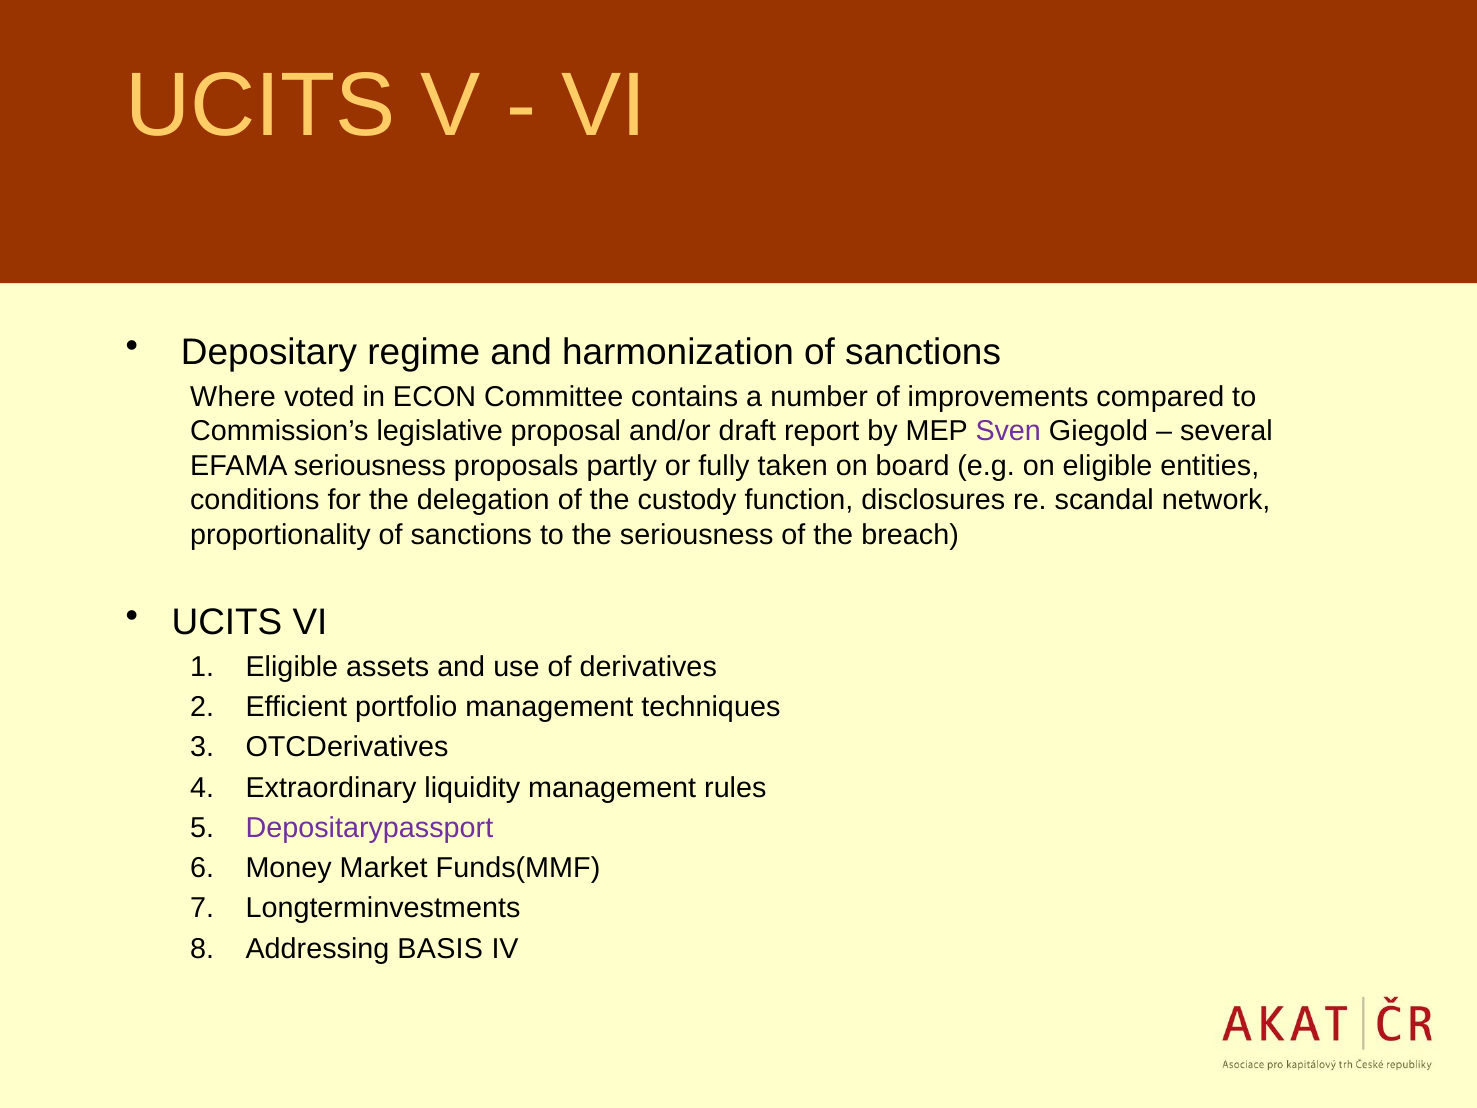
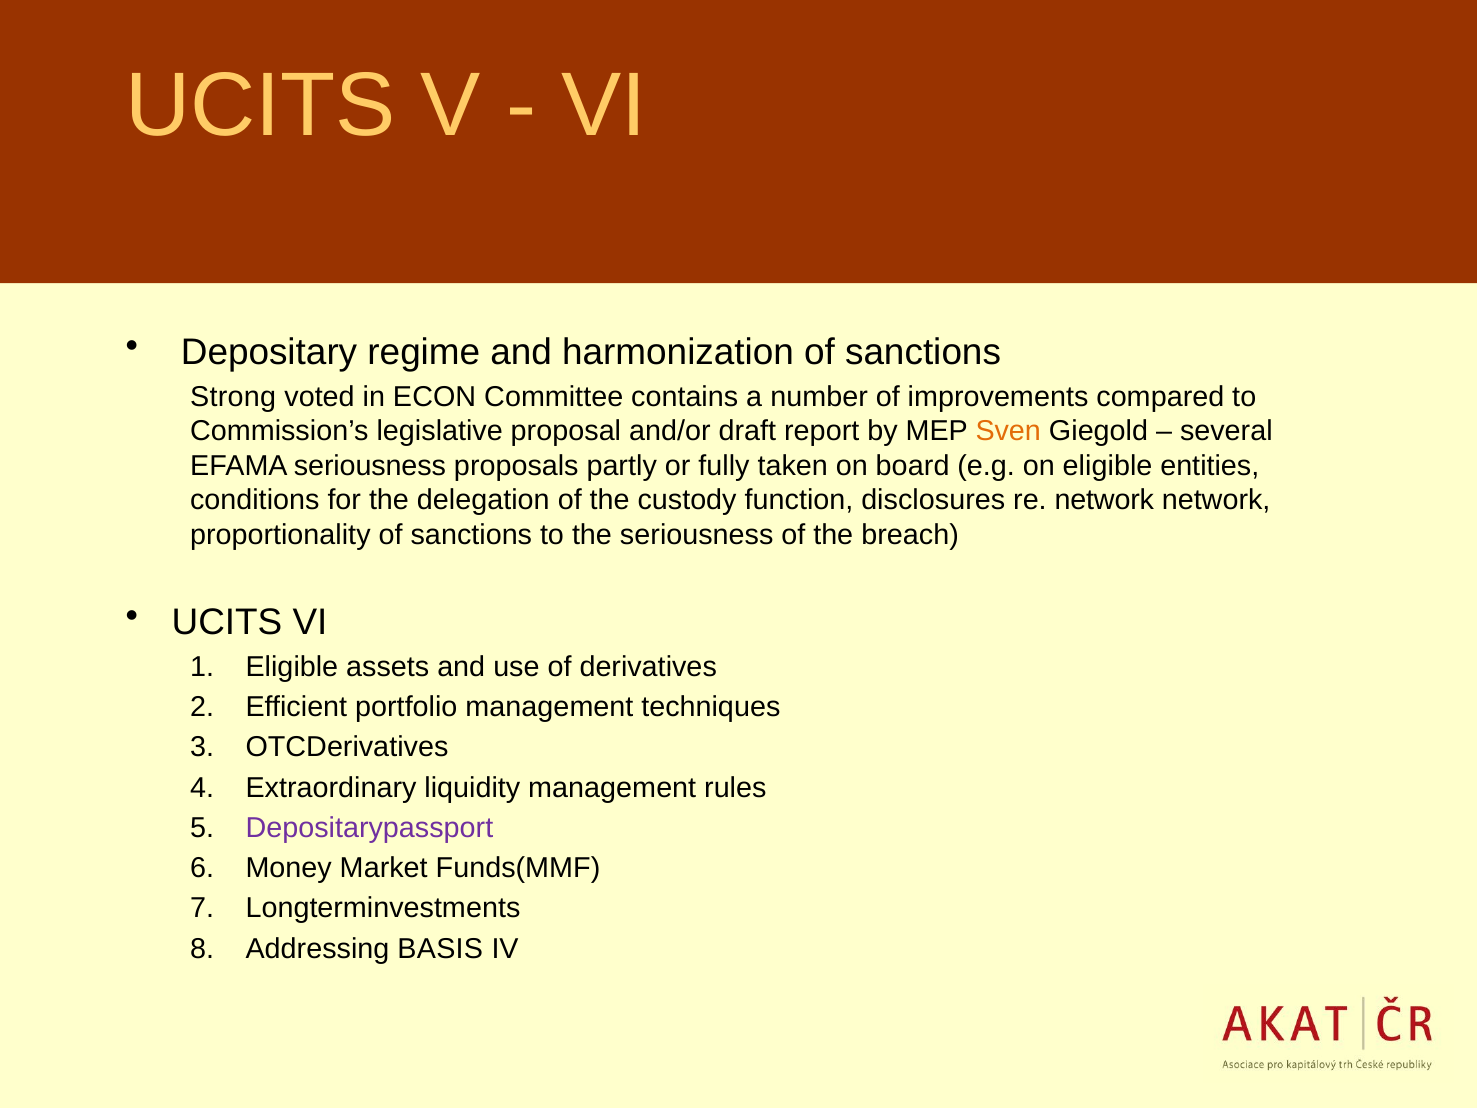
Where: Where -> Strong
Sven colour: purple -> orange
re scandal: scandal -> network
